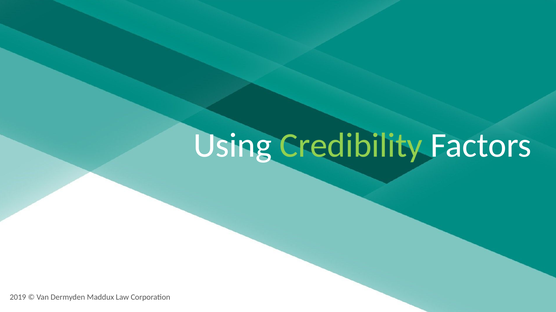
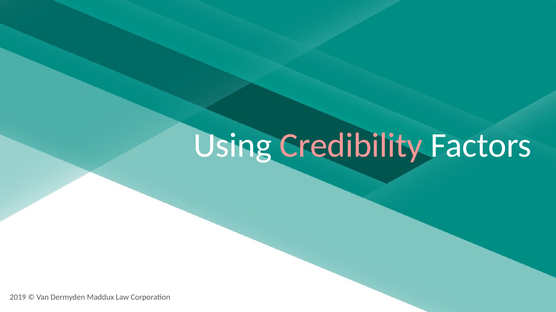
Credibility colour: light green -> pink
